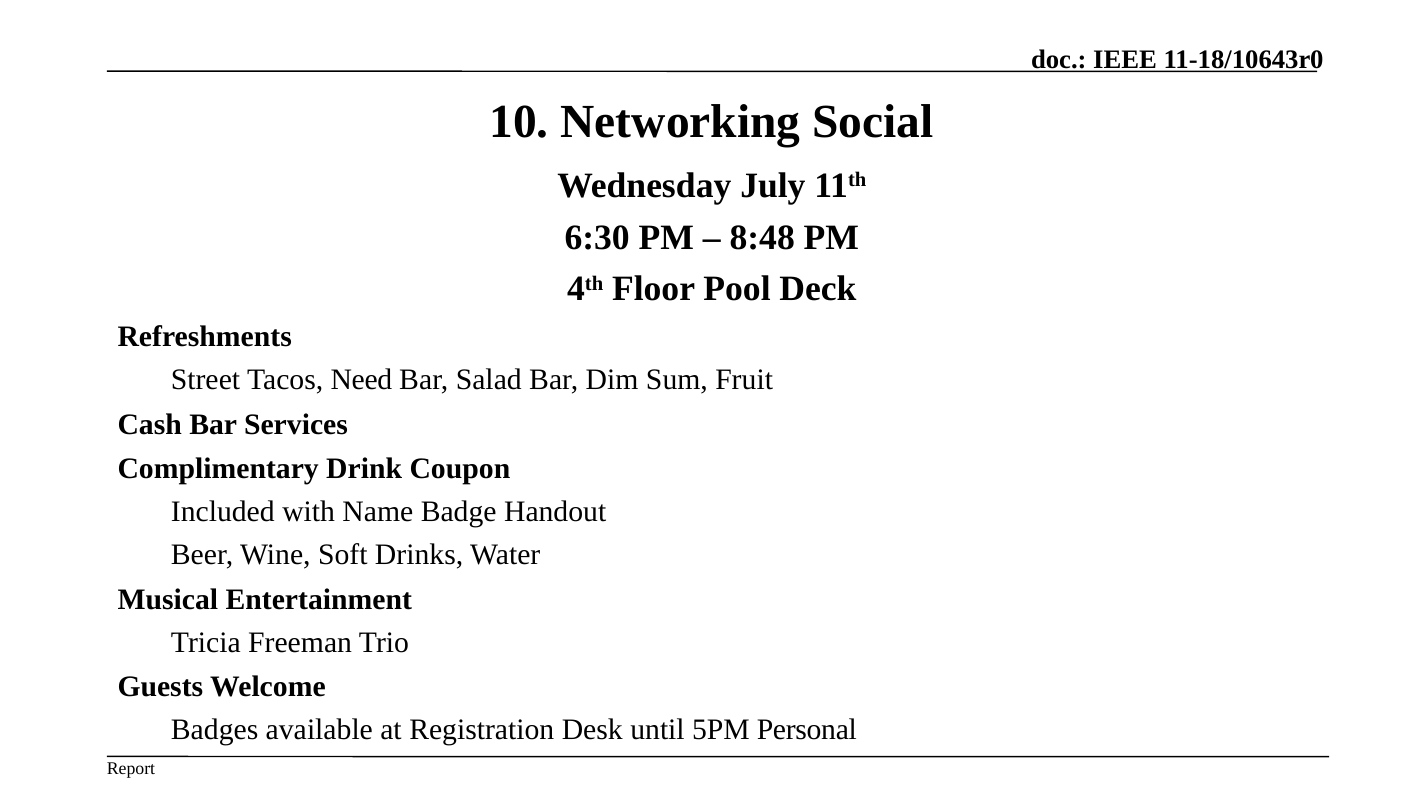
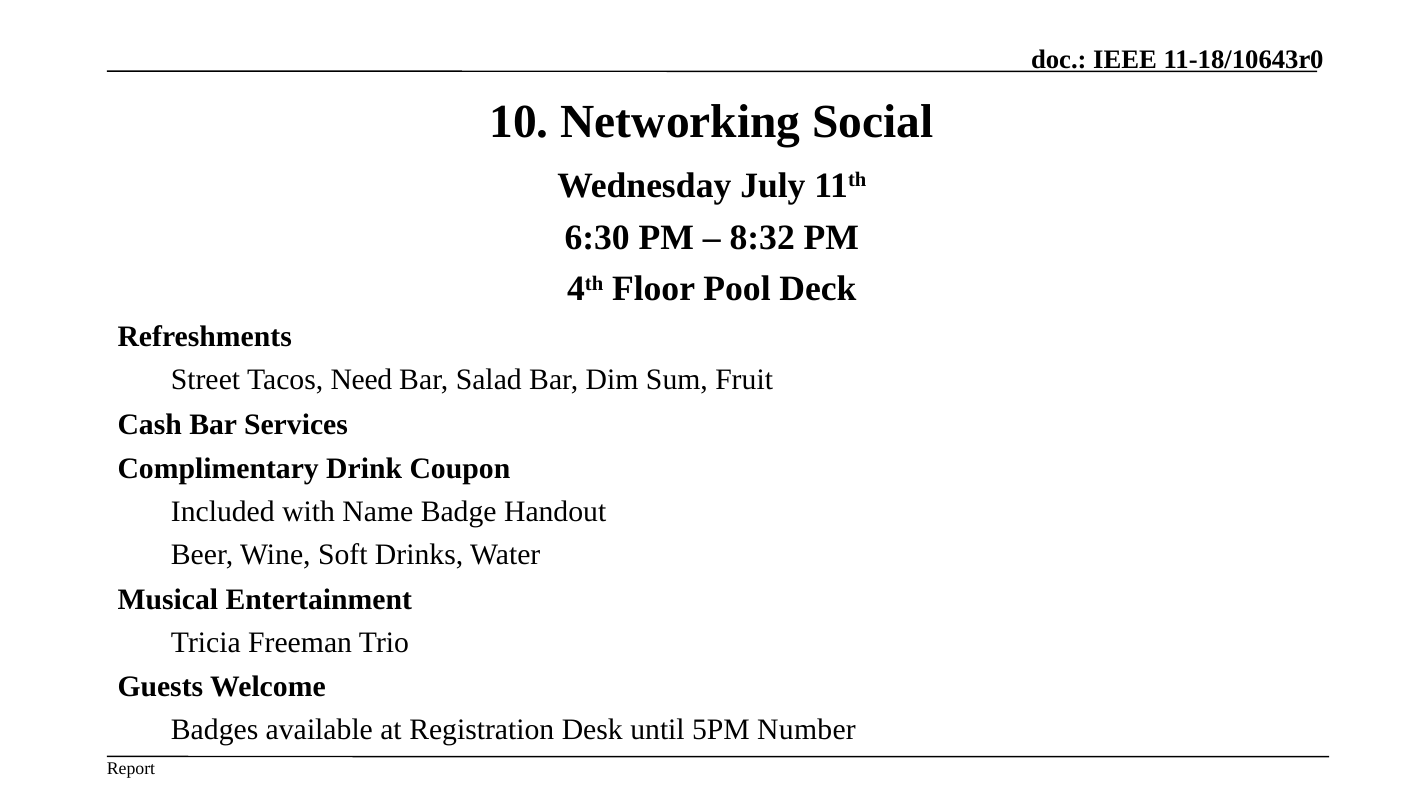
8:48: 8:48 -> 8:32
Personal: Personal -> Number
